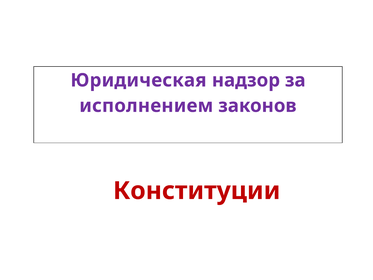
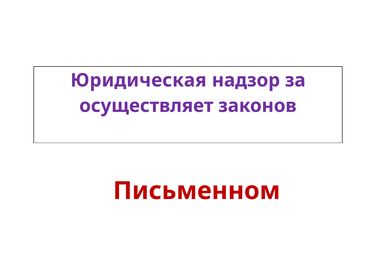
исполнением: исполнением -> осуществляет
Конституции: Конституции -> Письменном
